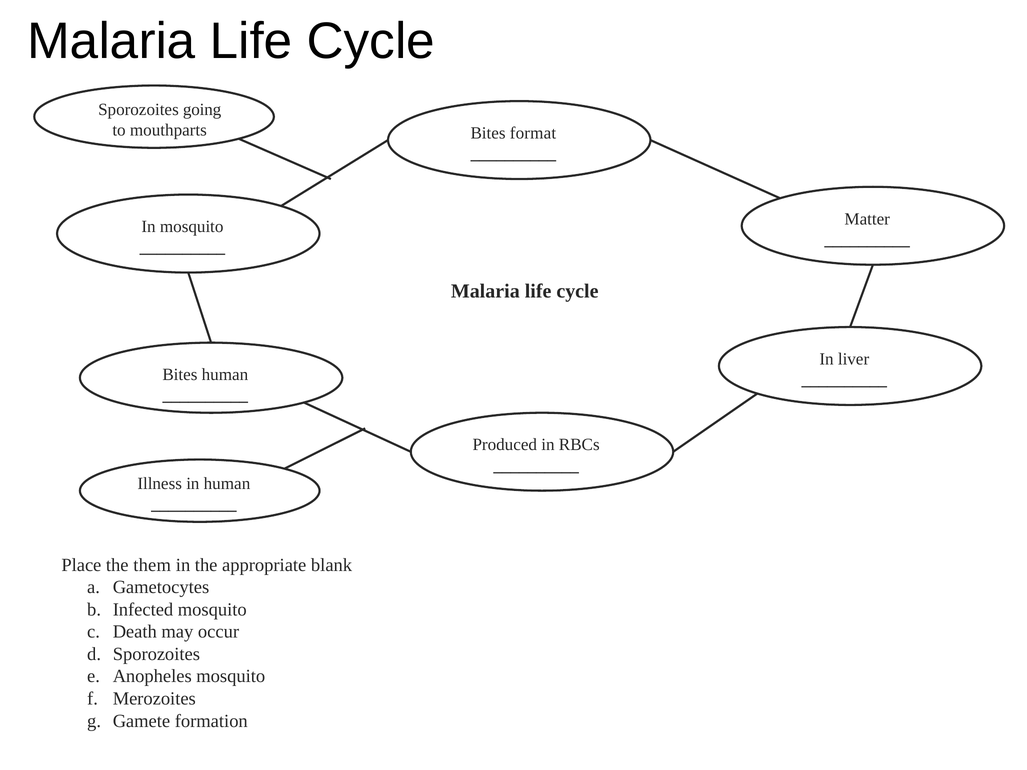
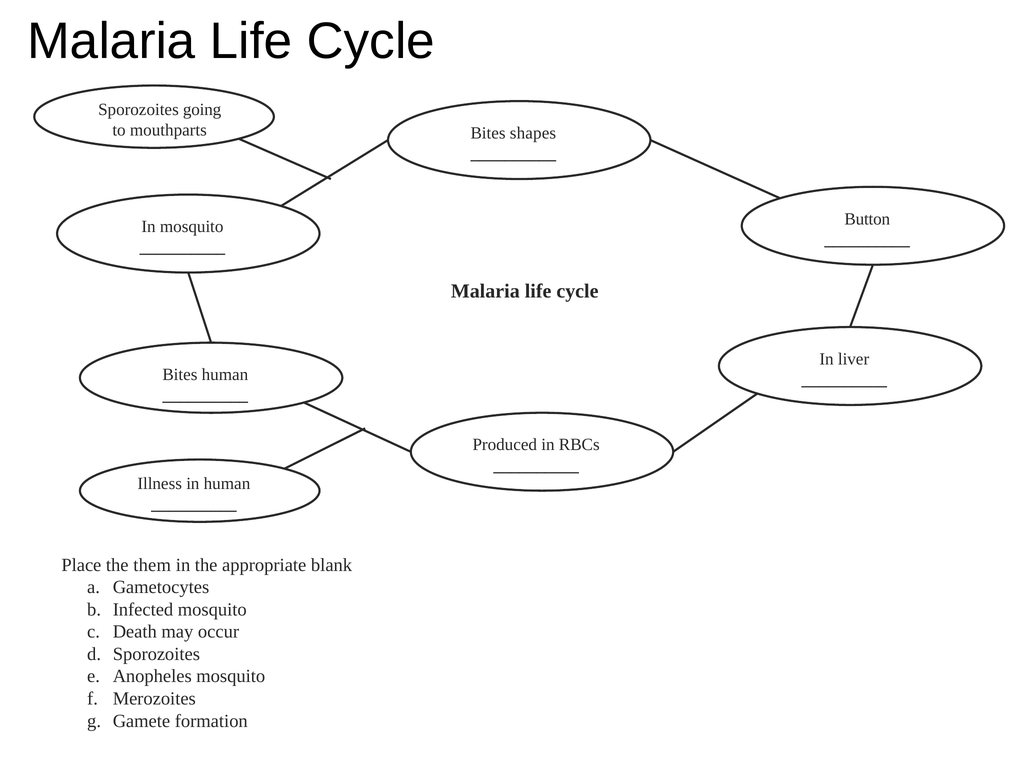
format: format -> shapes
Matter: Matter -> Button
